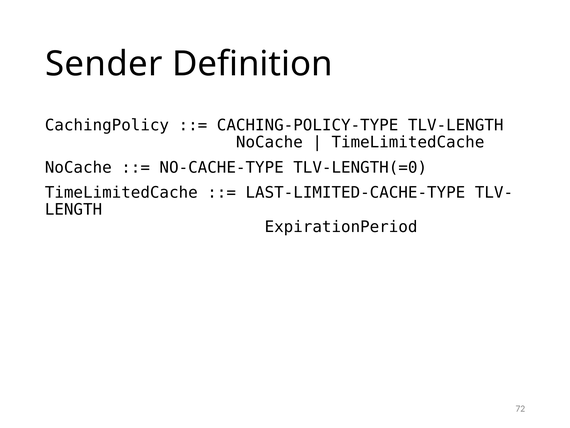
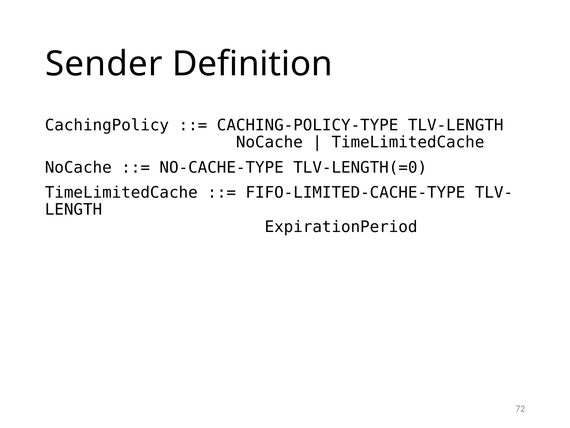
LAST-LIMITED-CACHE-TYPE: LAST-LIMITED-CACHE-TYPE -> FIFO-LIMITED-CACHE-TYPE
